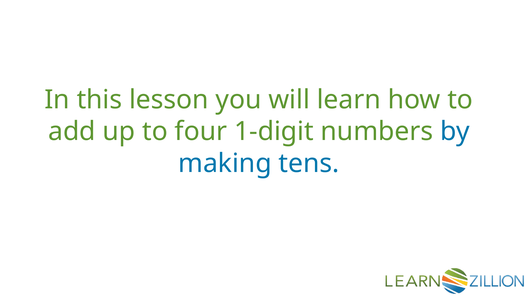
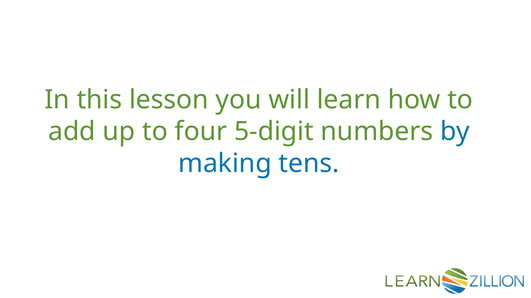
1-digit: 1-digit -> 5-digit
